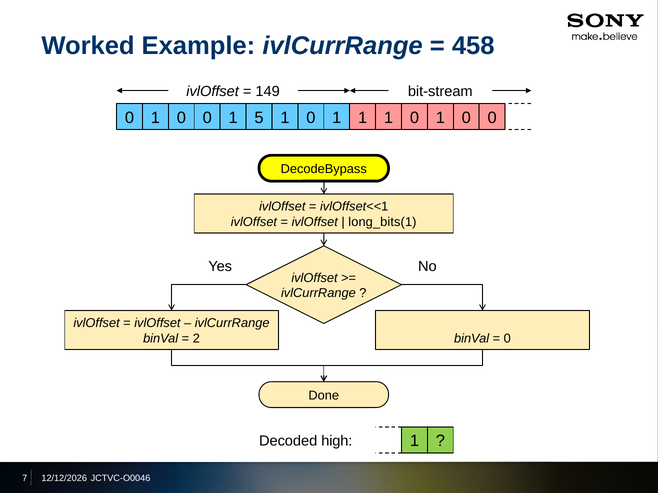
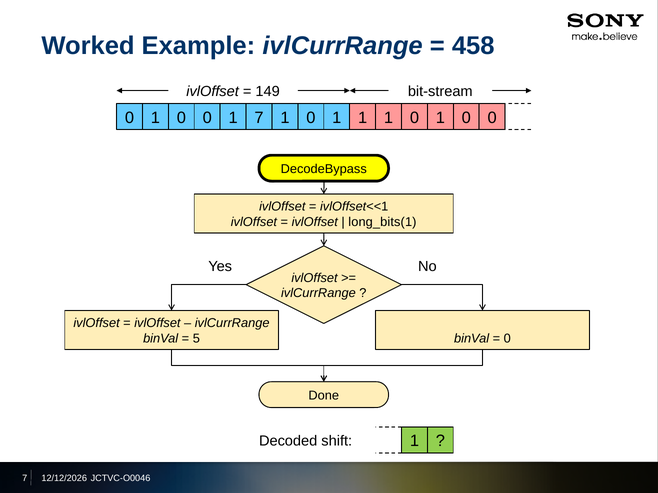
1 5: 5 -> 7
2: 2 -> 5
high: high -> shift
